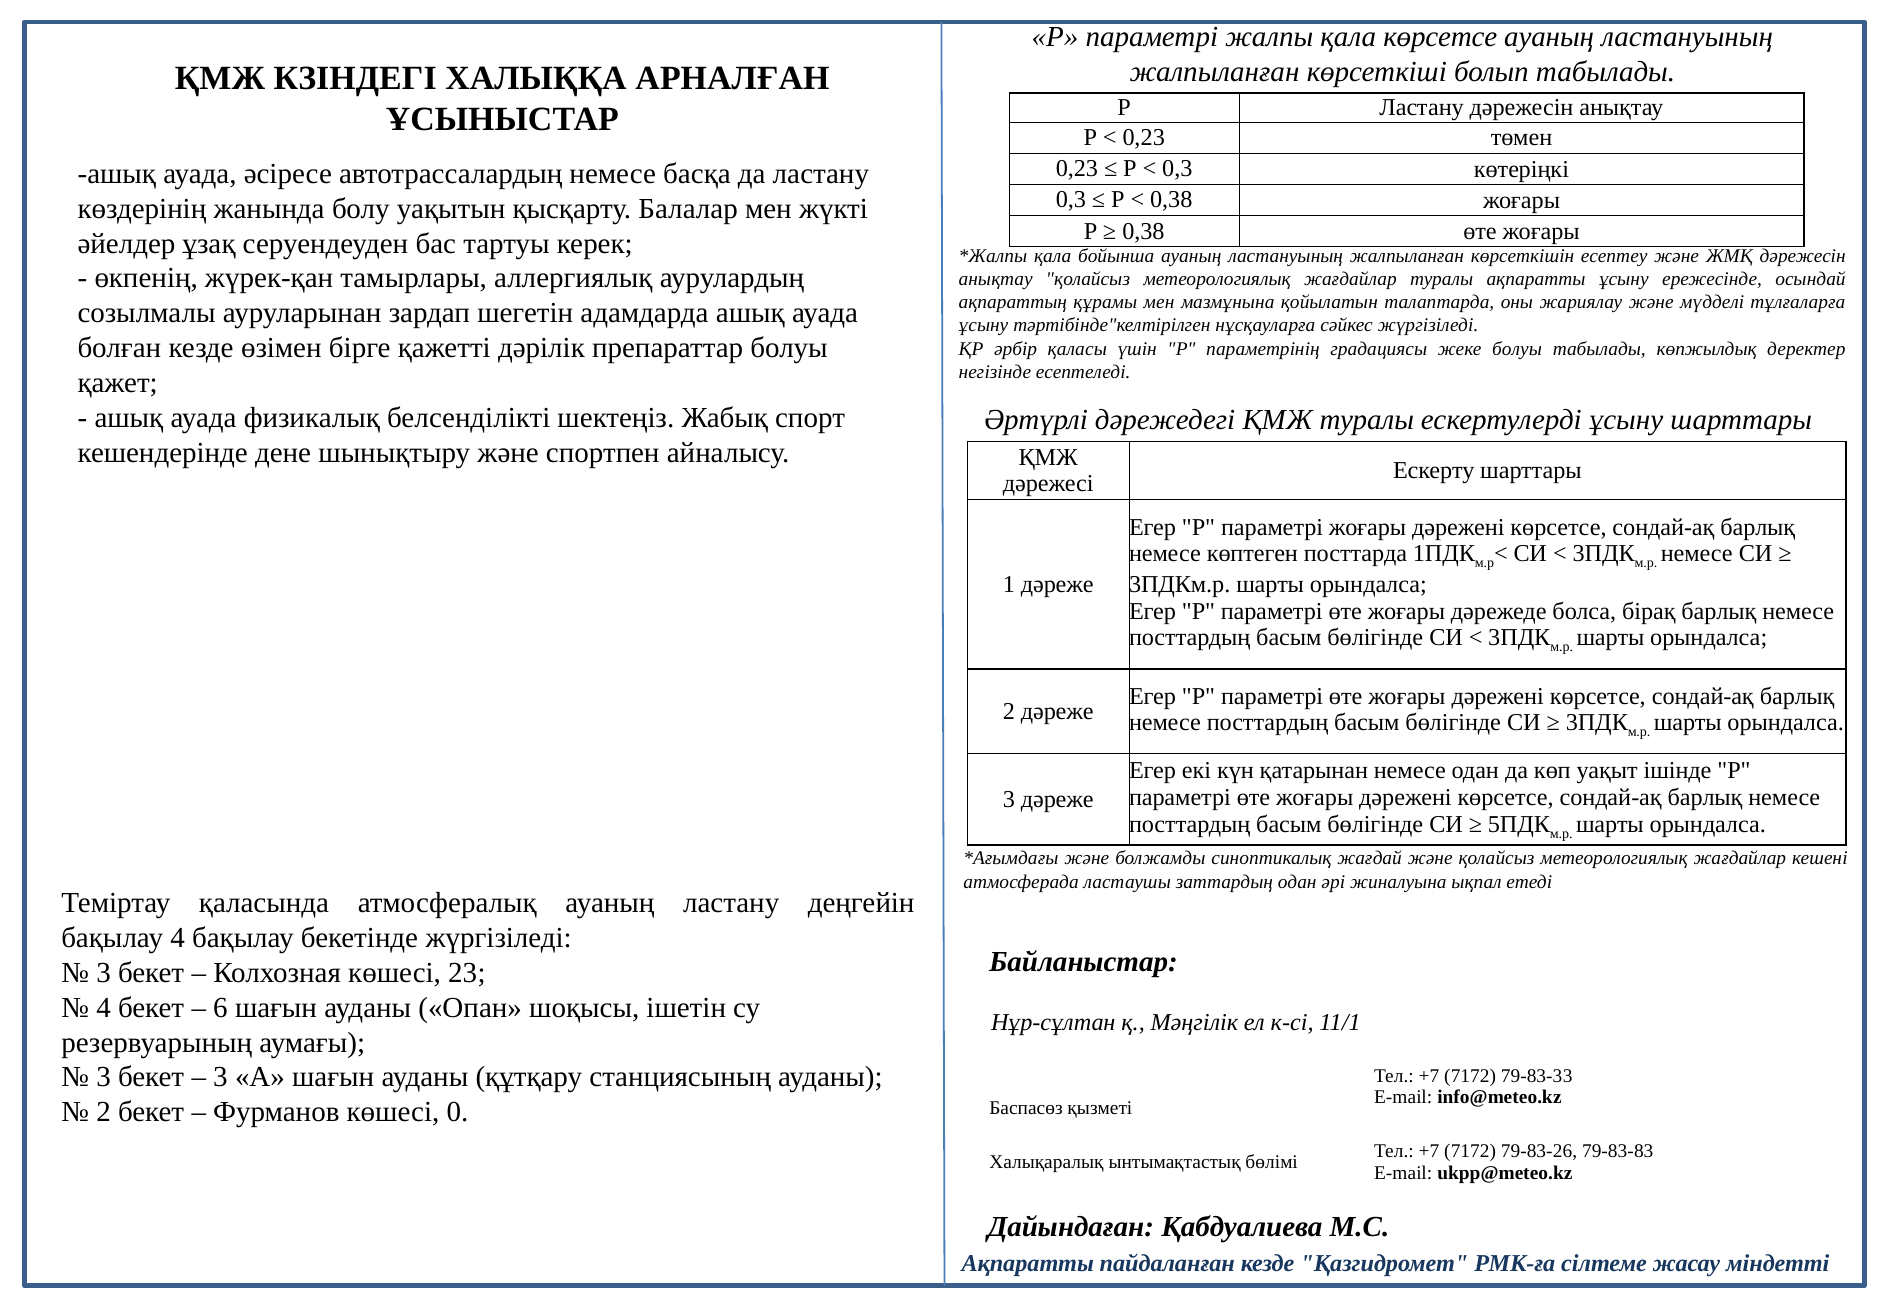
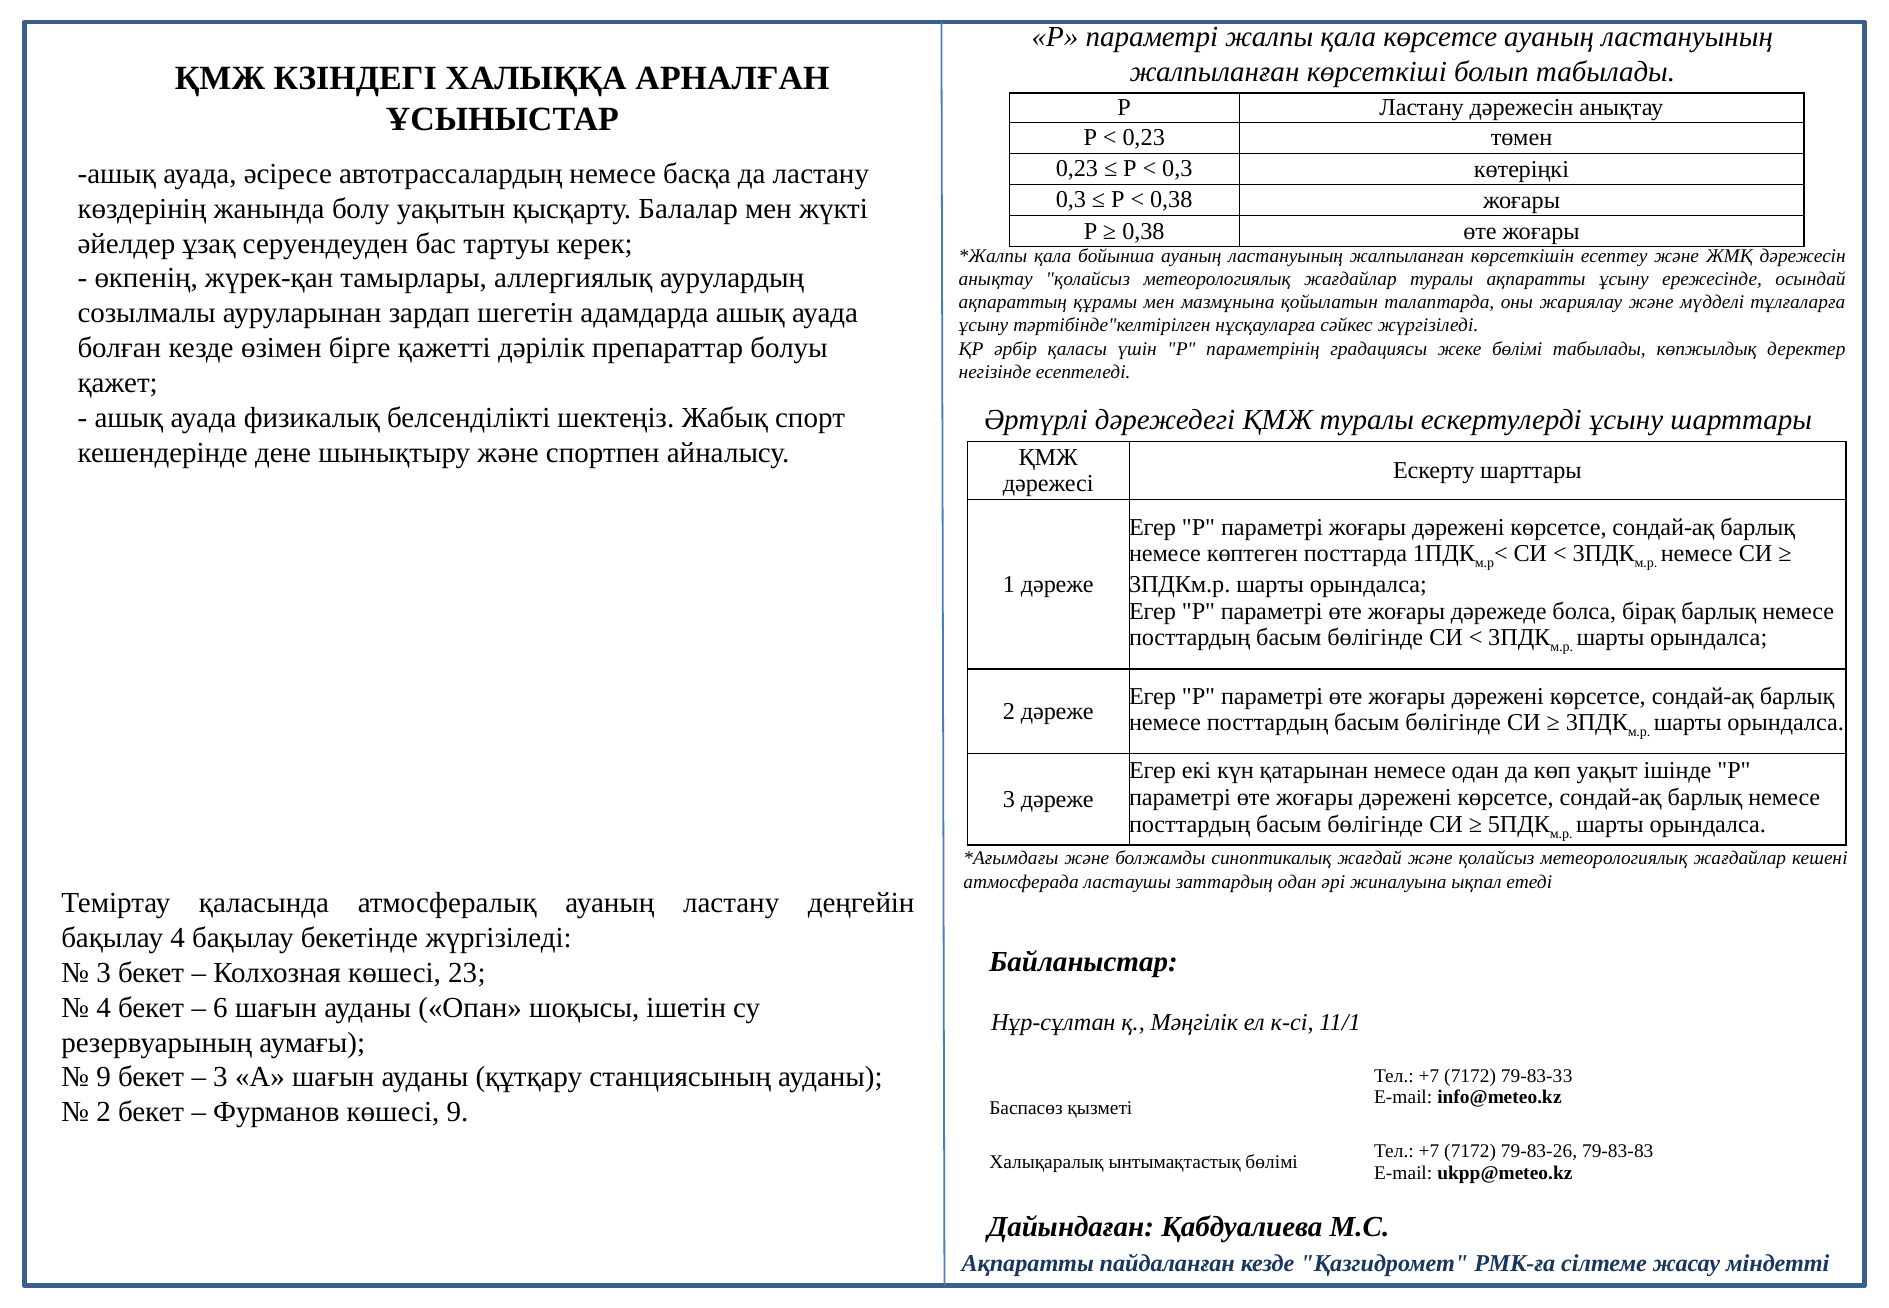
жеке болуы: болуы -> бөлімі
3 at (104, 1077): 3 -> 9
көшесі 0: 0 -> 9
